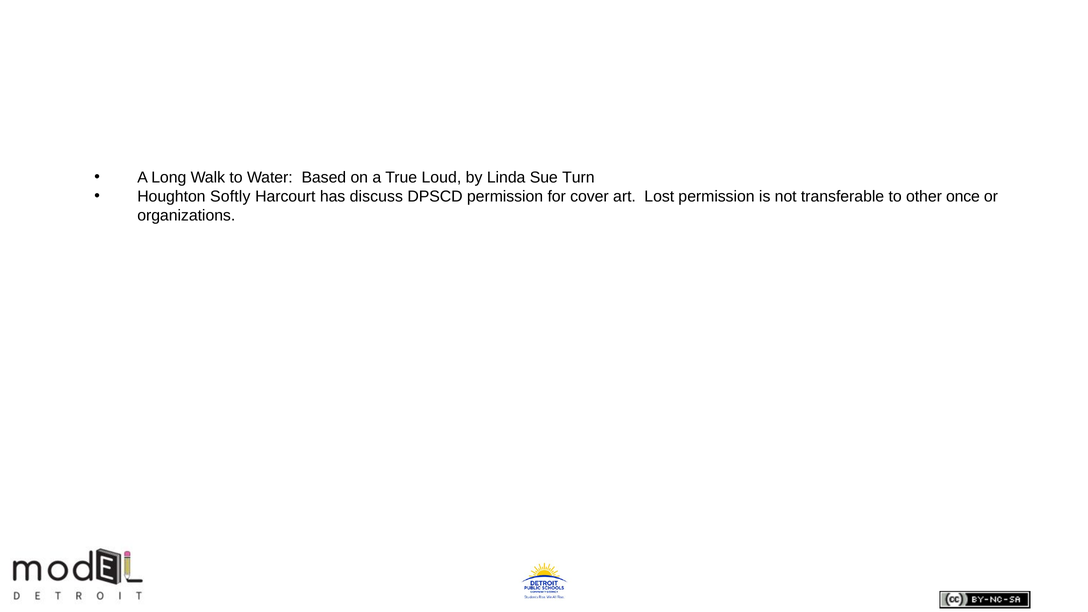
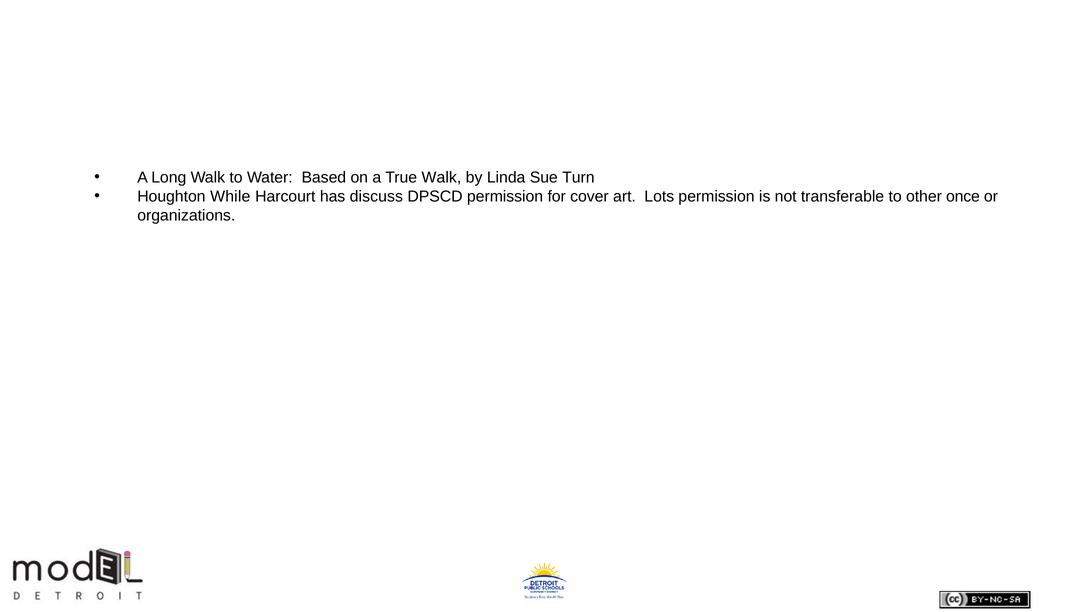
True Loud: Loud -> Walk
Softly: Softly -> While
Lost: Lost -> Lots
